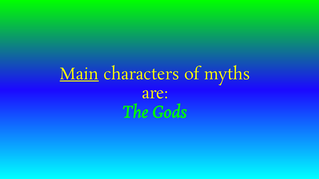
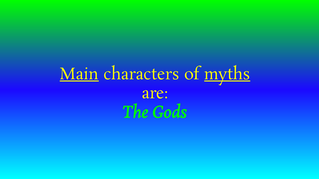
myths underline: none -> present
